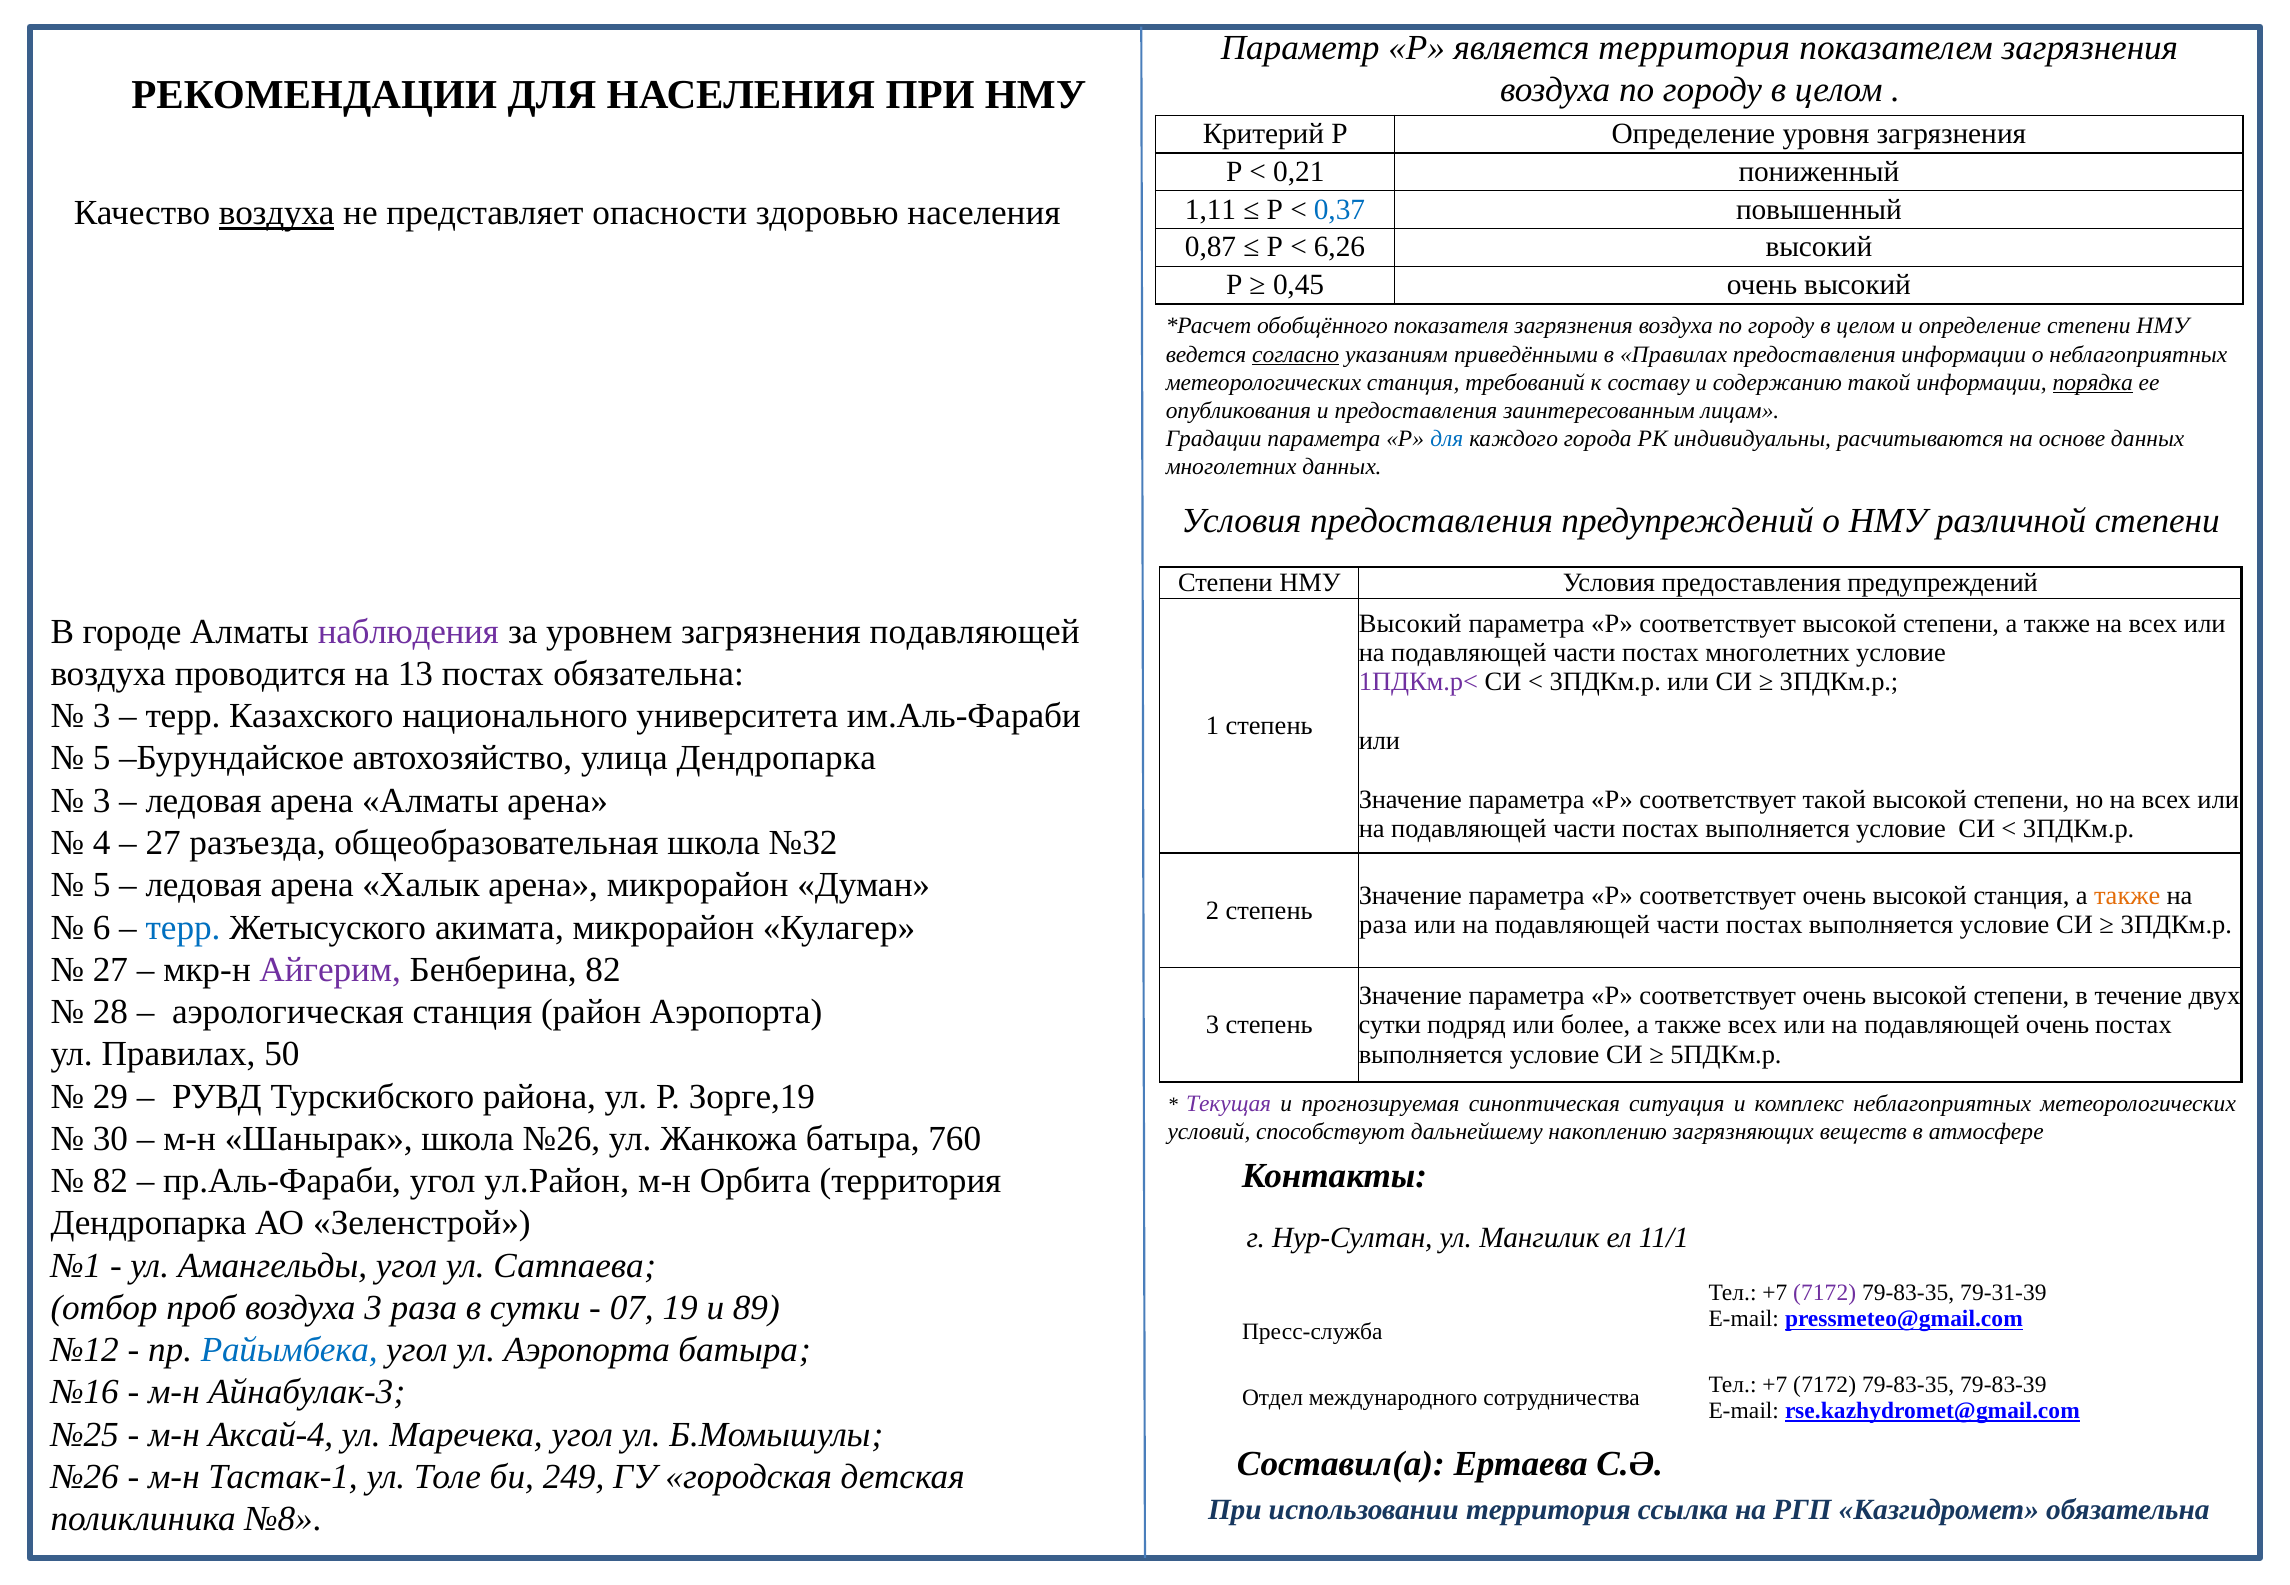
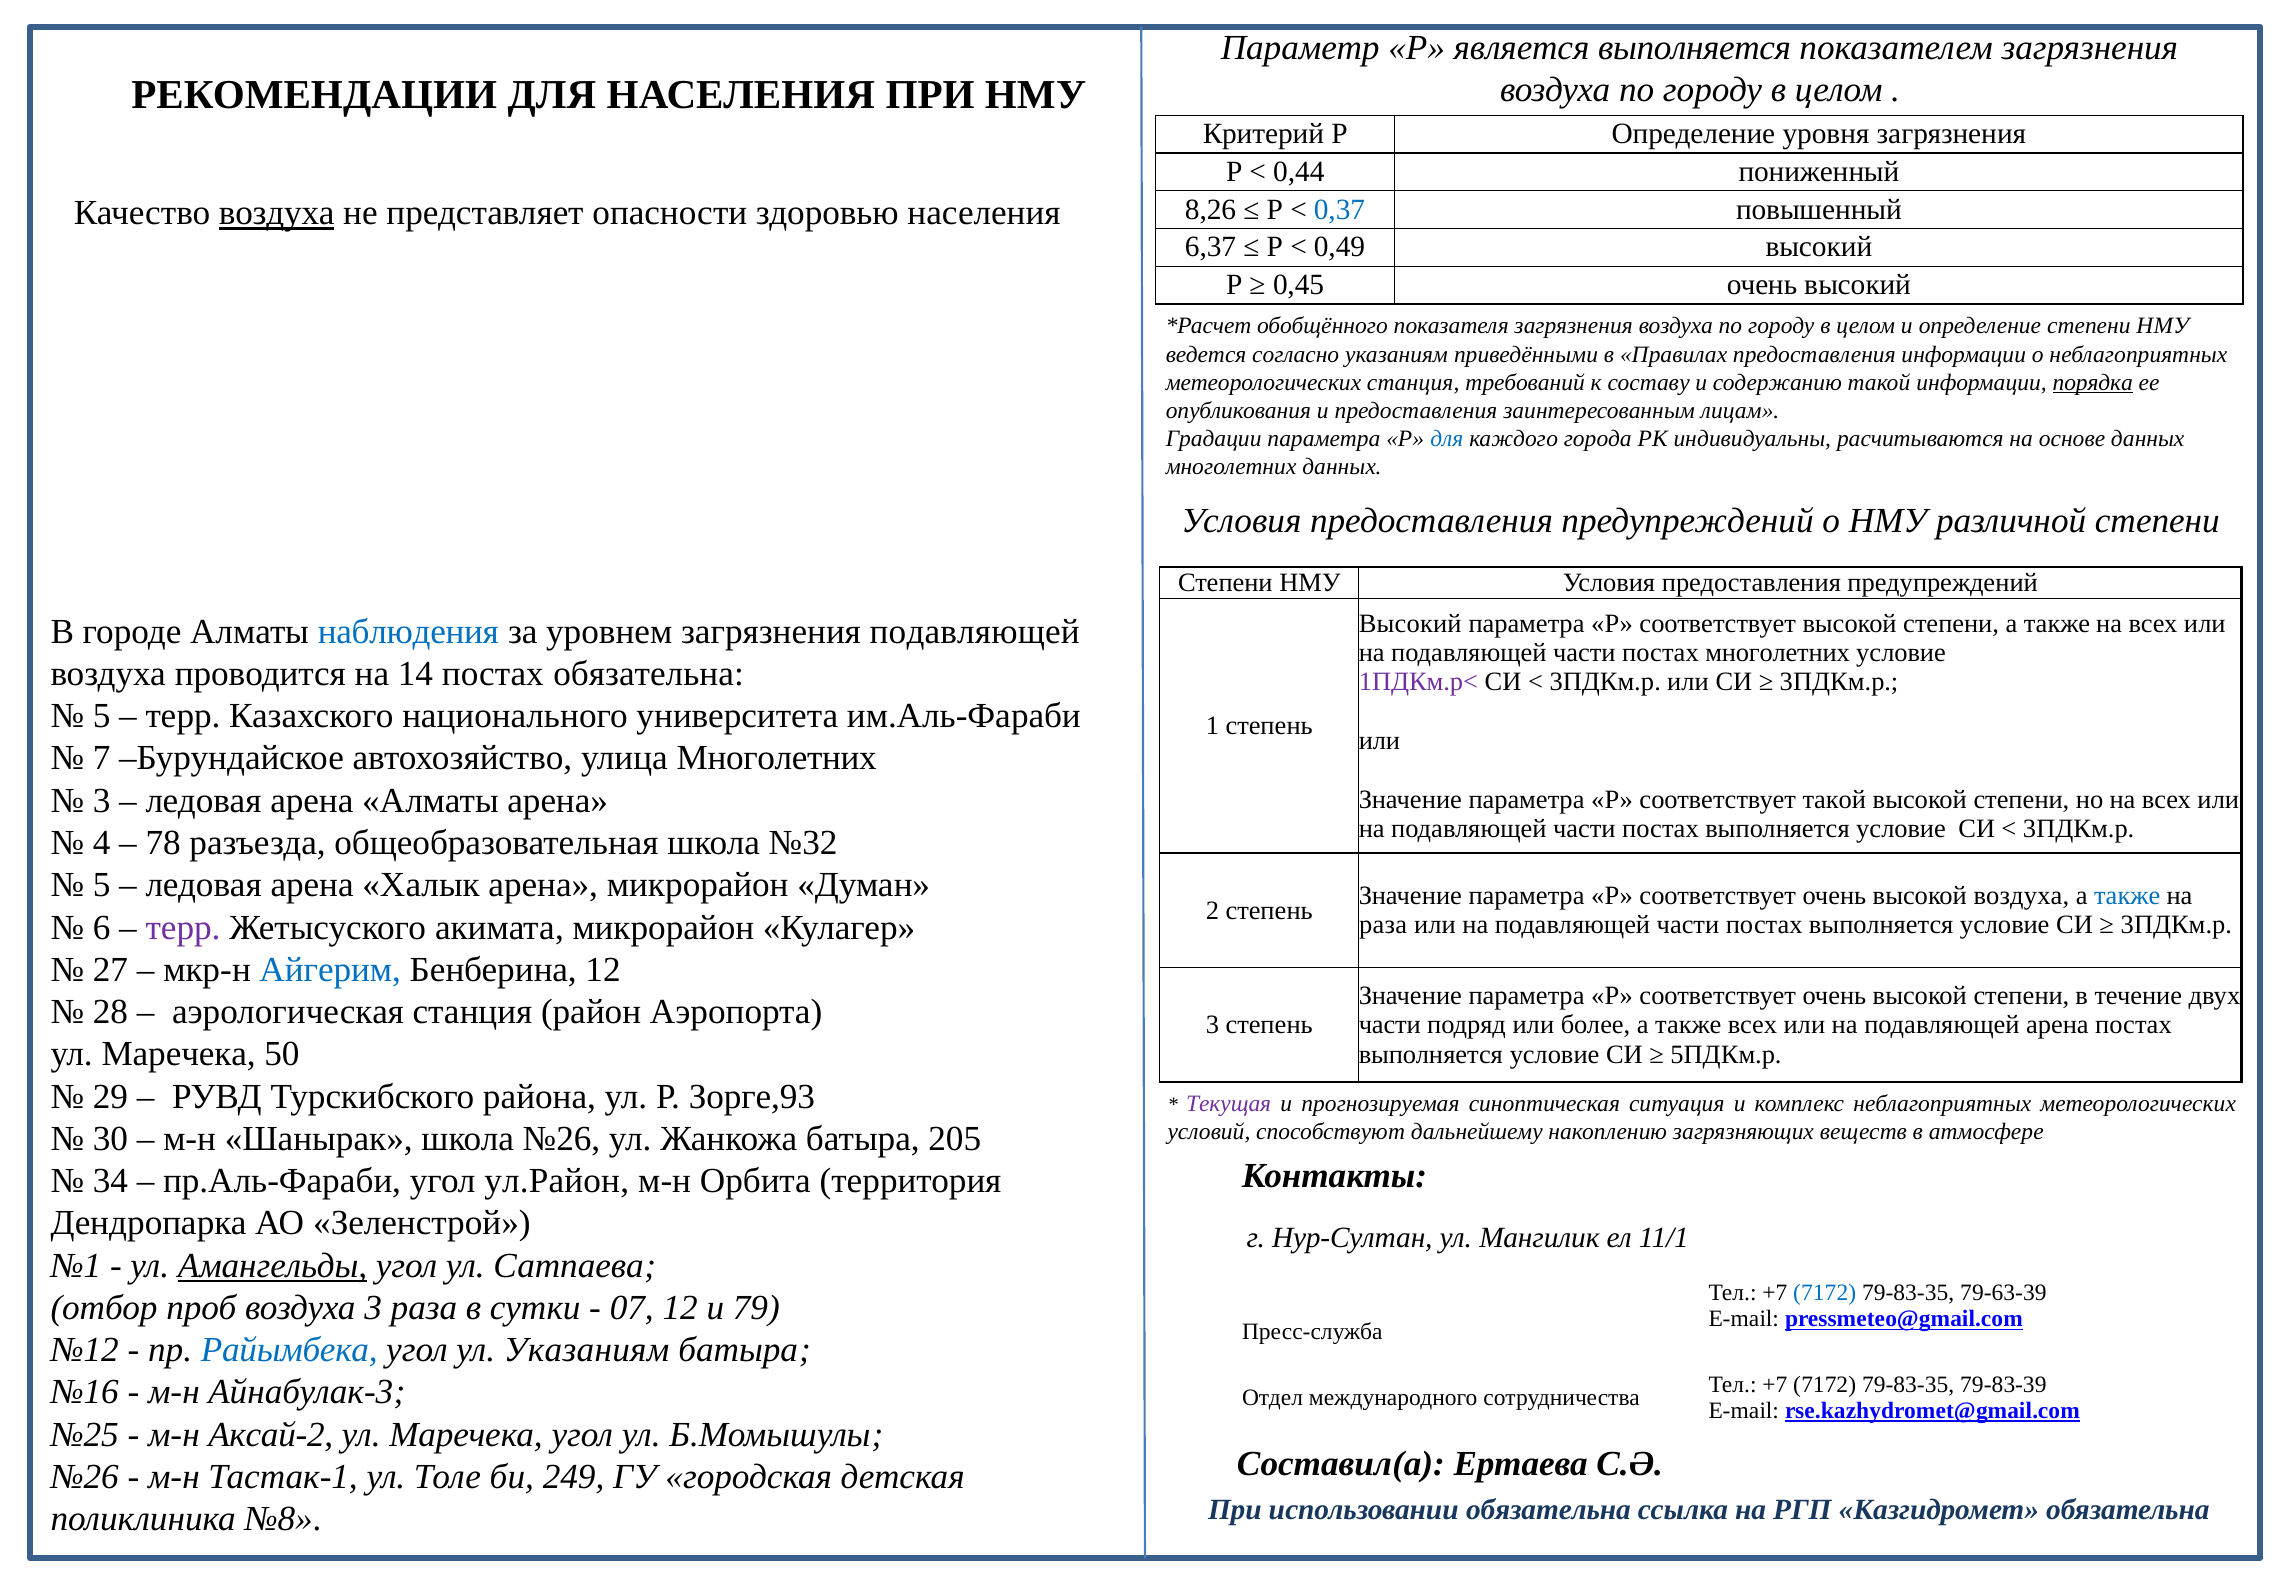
является территория: территория -> выполняется
0,21: 0,21 -> 0,44
1,11: 1,11 -> 8,26
0,87: 0,87 -> 6,37
6,26: 6,26 -> 0,49
согласно underline: present -> none
наблюдения colour: purple -> blue
13: 13 -> 14
3 at (102, 716): 3 -> 5
5 at (102, 759): 5 -> 7
улица Дендропарка: Дендропарка -> Многолетних
27 at (163, 843): 27 -> 78
высокой станция: станция -> воздуха
также at (2127, 896) colour: orange -> blue
терр at (183, 928) colour: blue -> purple
Айгерим colour: purple -> blue
Бенберина 82: 82 -> 12
сутки at (1390, 1025): сутки -> части
подавляющей очень: очень -> арена
Правилах at (179, 1054): Правилах -> Маречека
Зорге,19: Зорге,19 -> Зорге,93
760: 760 -> 205
82 at (110, 1181): 82 -> 34
Амангельды underline: none -> present
7172 at (1825, 1293) colour: purple -> blue
79-31-39: 79-31-39 -> 79-63-39
07 19: 19 -> 12
89: 89 -> 79
ул Аэропорта: Аэропорта -> Указаниям
Аксай-4: Аксай-4 -> Аксай-2
использовании территория: территория -> обязательна
